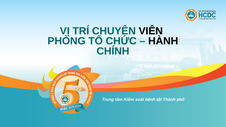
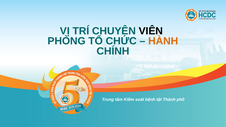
HÀNH colour: black -> orange
